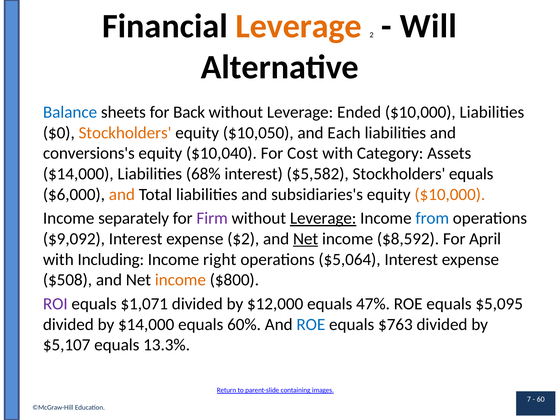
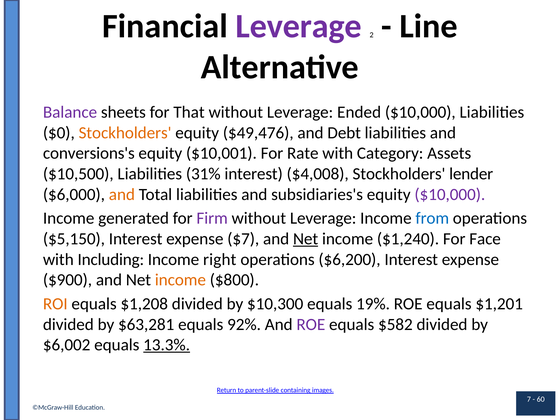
Leverage at (299, 26) colour: orange -> purple
Will: Will -> Line
Balance colour: blue -> purple
Back: Back -> That
$10,050: $10,050 -> $49,476
Each: Each -> Debt
$10,040: $10,040 -> $10,001
Cost: Cost -> Rate
$14,000 at (78, 174): $14,000 -> $10,500
68%: 68% -> 31%
$5,582: $5,582 -> $4,008
Stockholders equals: equals -> lender
$10,000 at (450, 194) colour: orange -> purple
separately: separately -> generated
Leverage at (323, 218) underline: present -> none
$9,092: $9,092 -> $5,150
$2: $2 -> $7
$8,592: $8,592 -> $1,240
April: April -> Face
$5,064: $5,064 -> $6,200
$508: $508 -> $900
ROI colour: purple -> orange
$1,071: $1,071 -> $1,208
$12,000: $12,000 -> $10,300
47%: 47% -> 19%
$5,095: $5,095 -> $1,201
by $14,000: $14,000 -> $63,281
60%: 60% -> 92%
ROE at (311, 324) colour: blue -> purple
$763: $763 -> $582
$5,107: $5,107 -> $6,002
13.3% underline: none -> present
